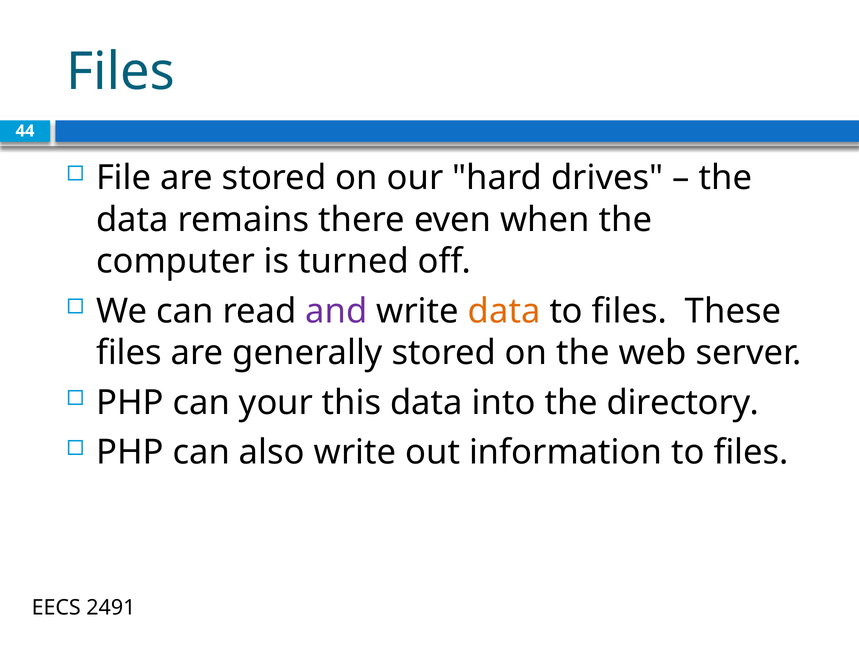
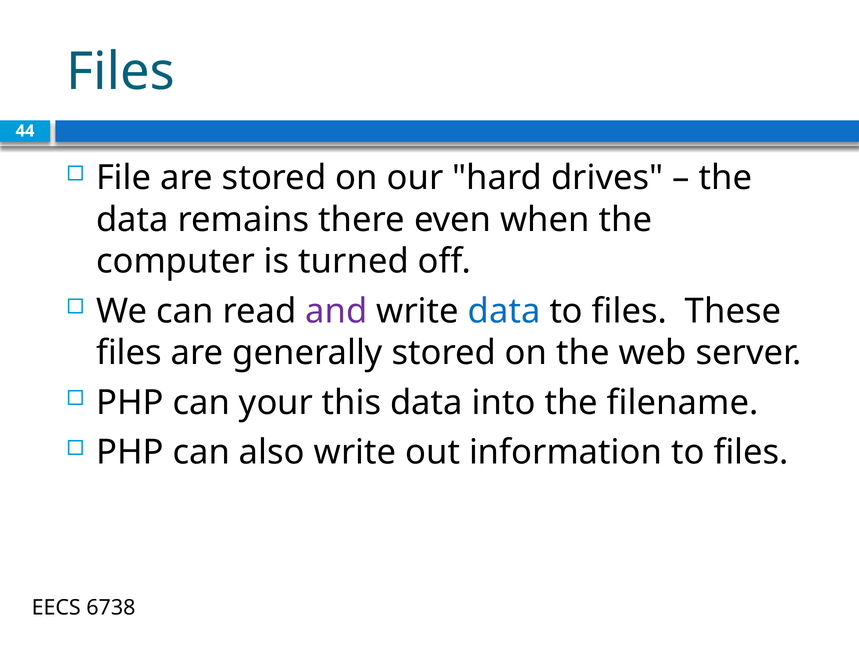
data at (504, 311) colour: orange -> blue
directory: directory -> filename
2491: 2491 -> 6738
